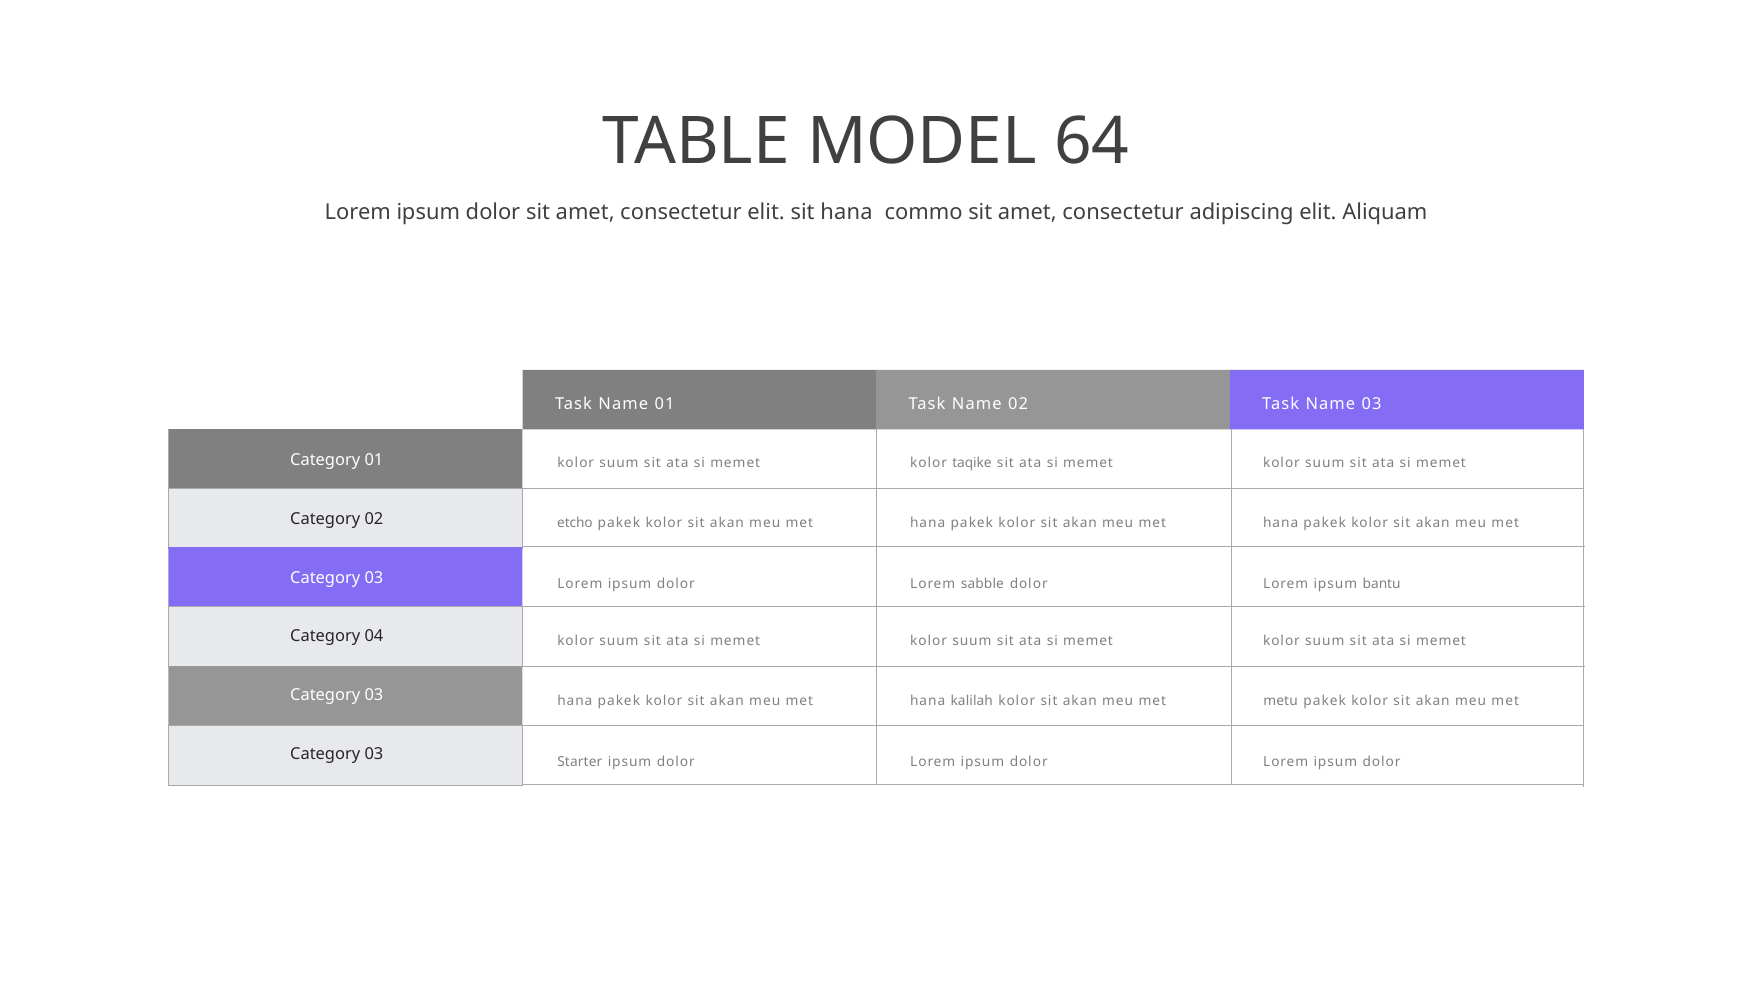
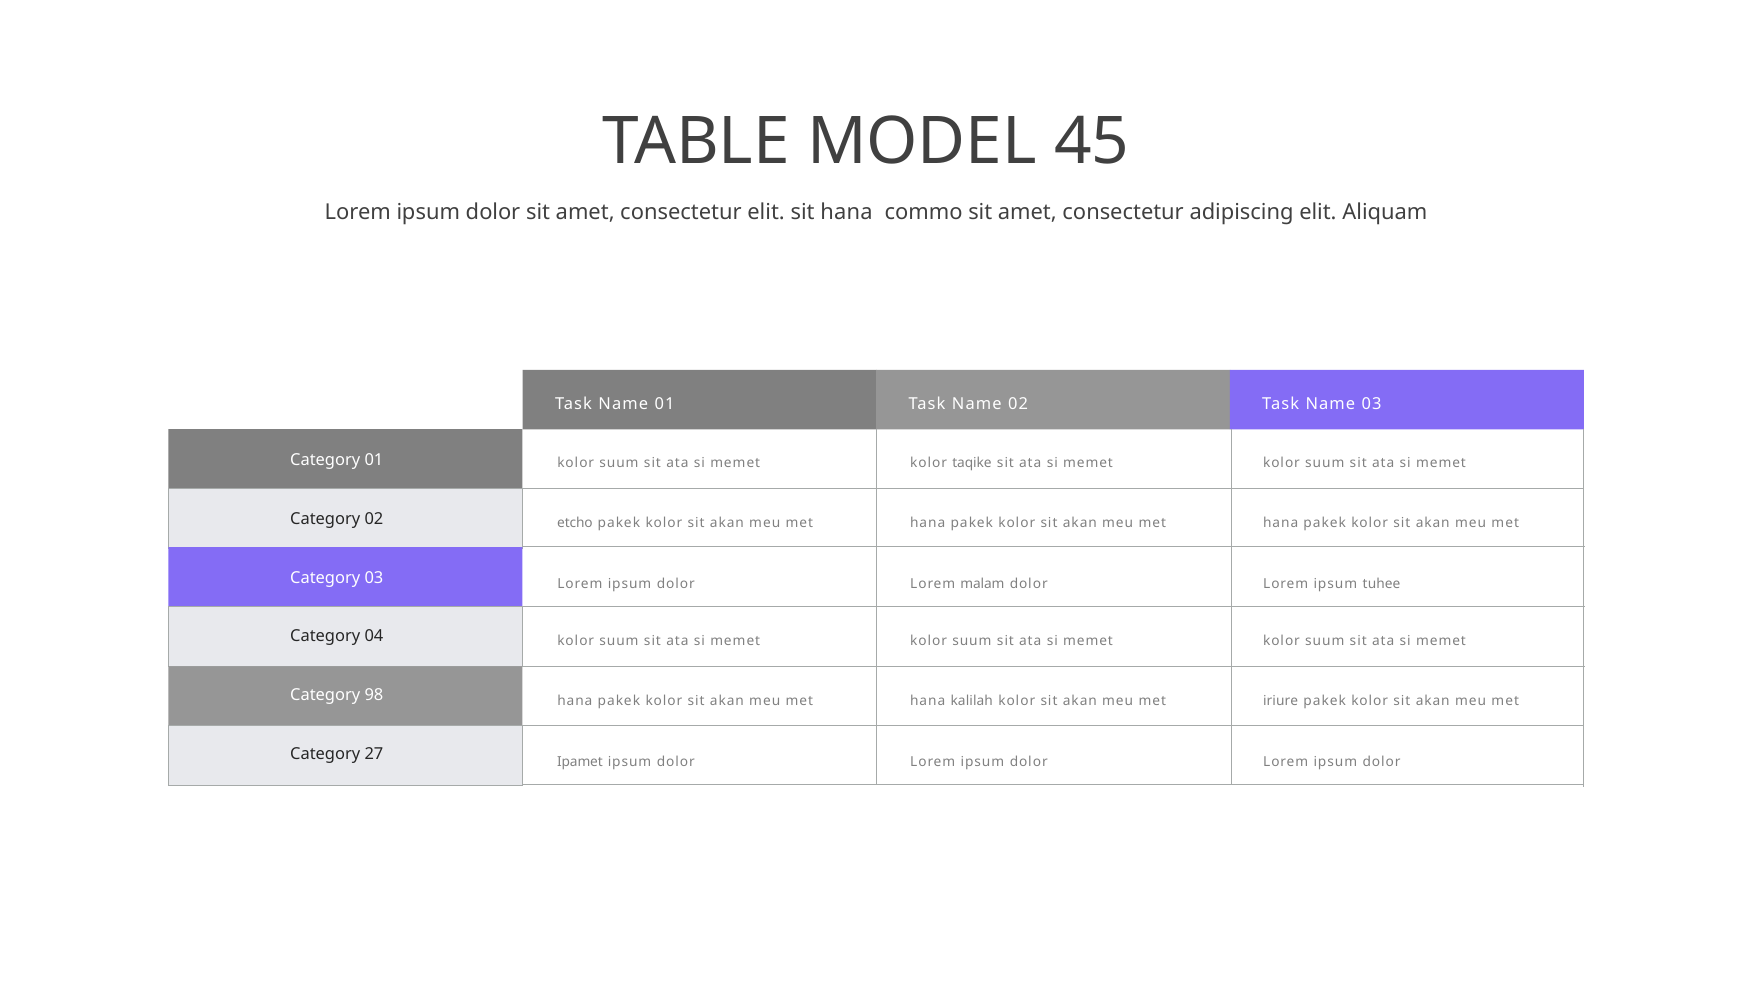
64: 64 -> 45
sabble: sabble -> malam
bantu: bantu -> tuhee
03 at (374, 695): 03 -> 98
metu: metu -> iriure
03 at (374, 754): 03 -> 27
Starter: Starter -> Ipamet
